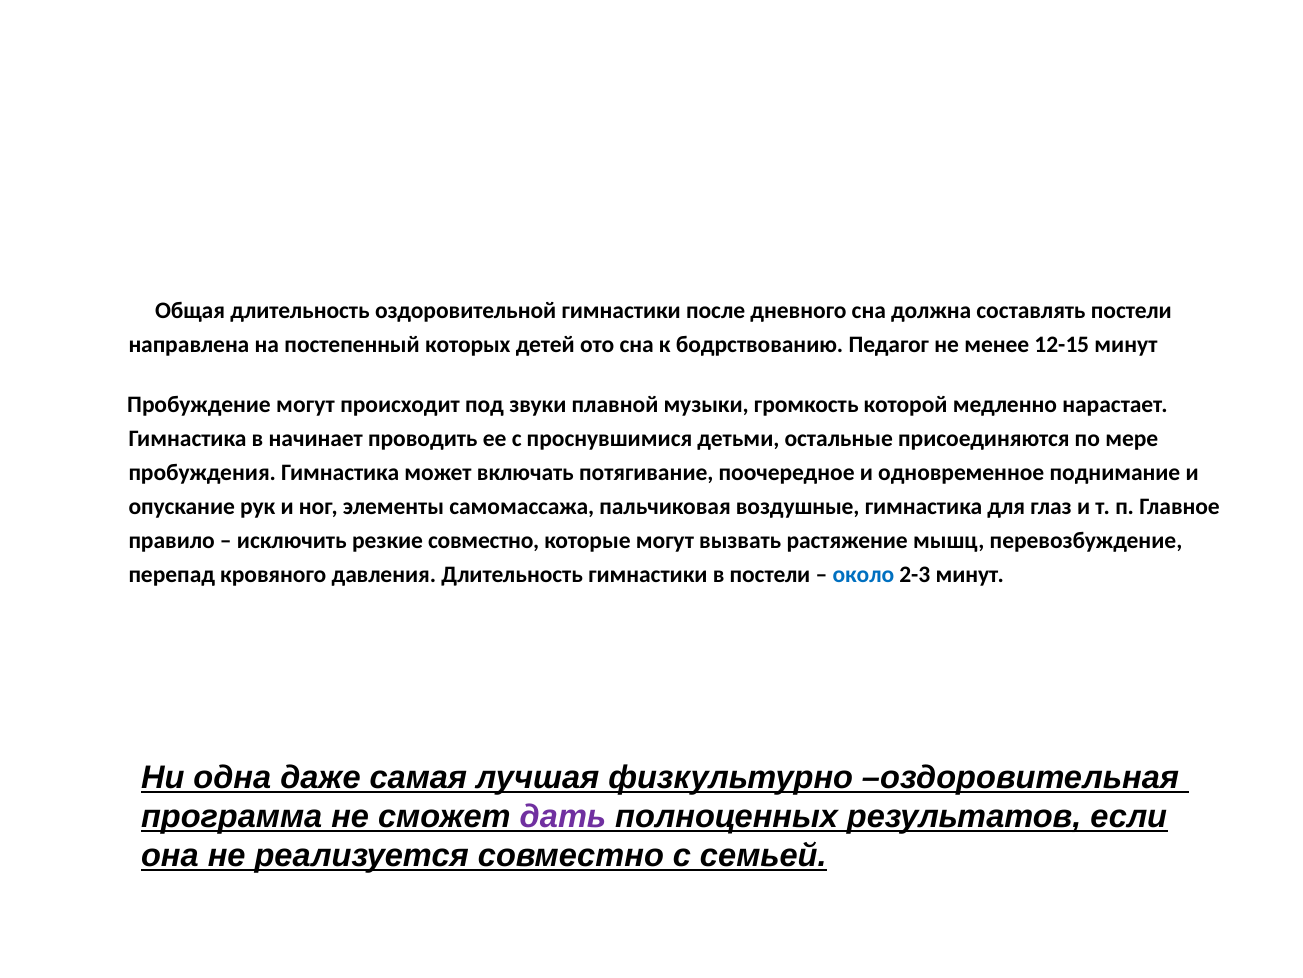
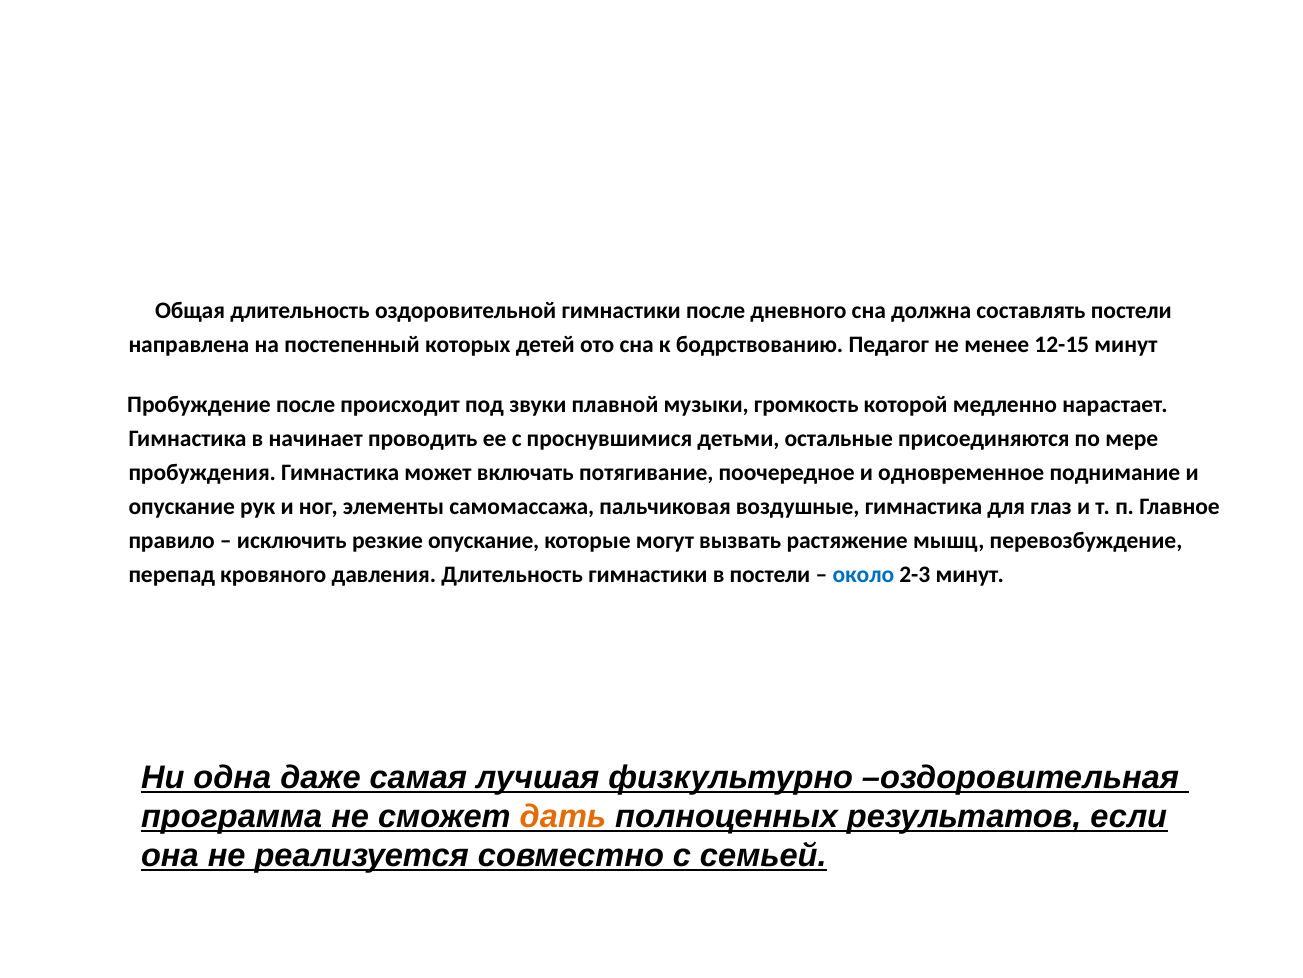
Пробуждение могут: могут -> после
резкие совместно: совместно -> опускание
дать colour: purple -> orange
